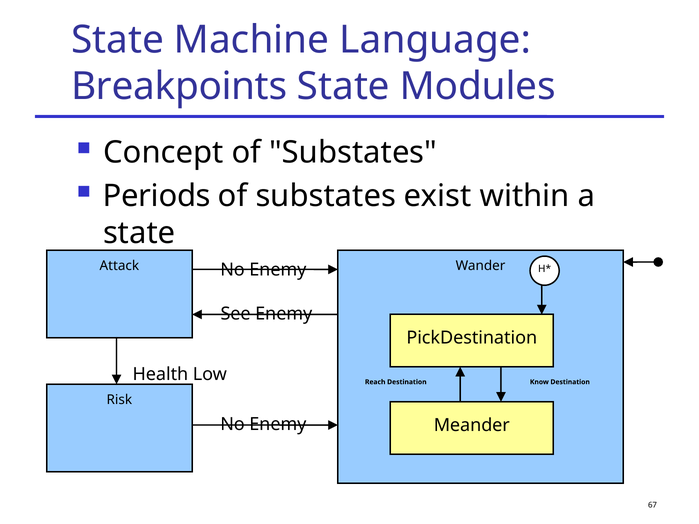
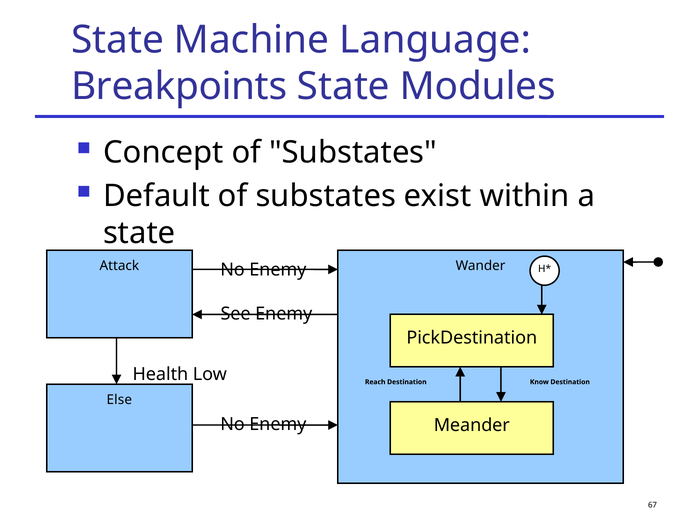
Periods: Periods -> Default
Risk: Risk -> Else
